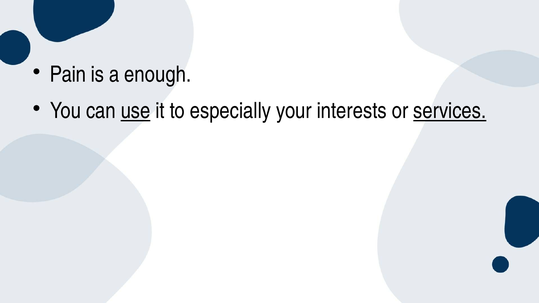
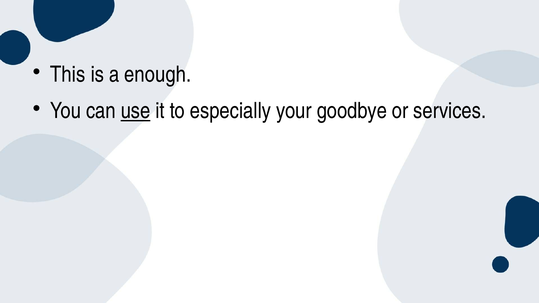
Pain: Pain -> This
interests: interests -> goodbye
services underline: present -> none
